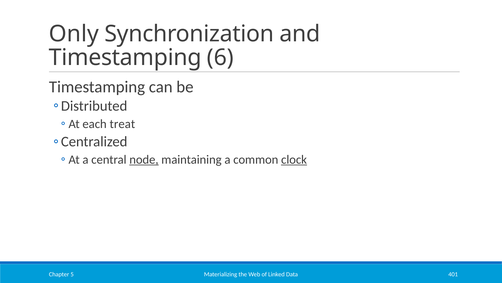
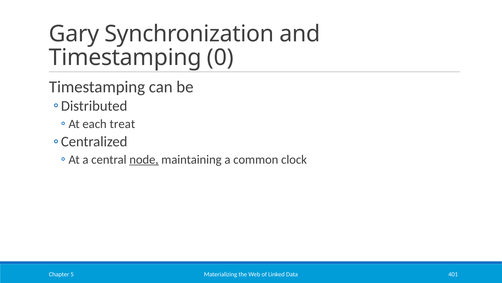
Only: Only -> Gary
6: 6 -> 0
clock underline: present -> none
